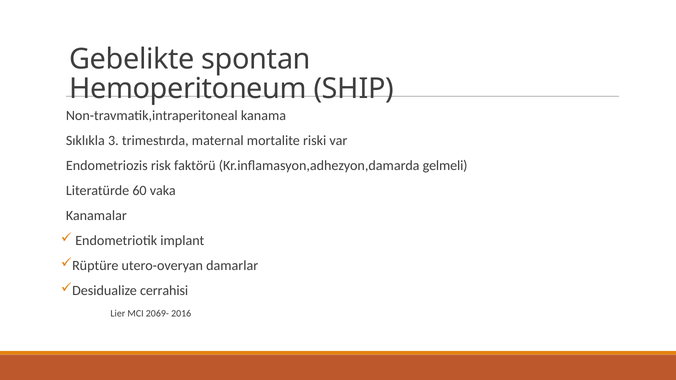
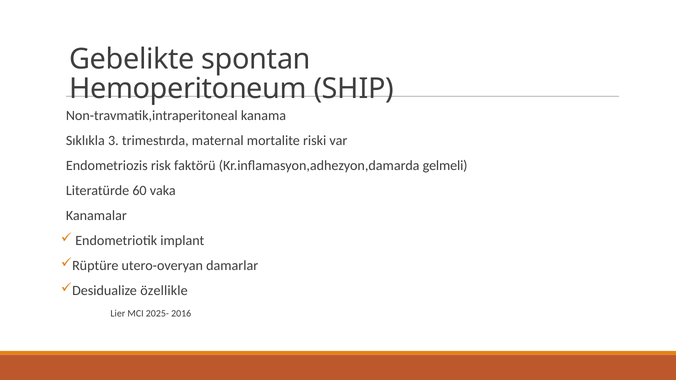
cerrahisi: cerrahisi -> özellikle
2069-: 2069- -> 2025-
